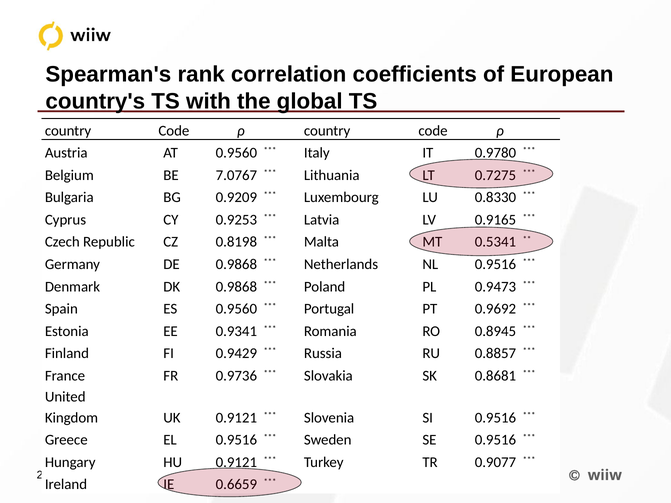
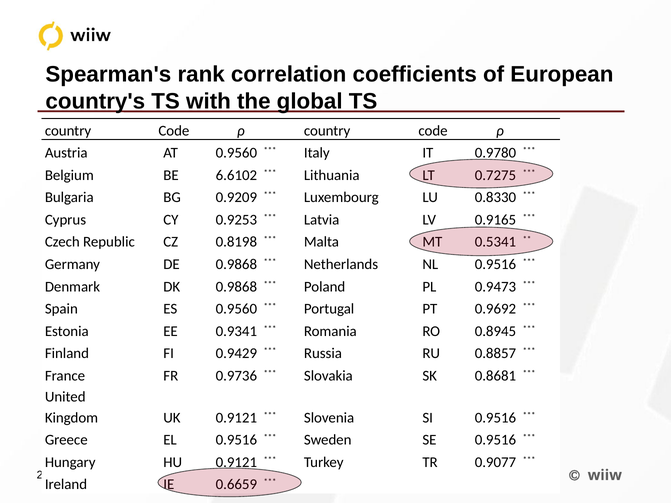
7.0767: 7.0767 -> 6.6102
